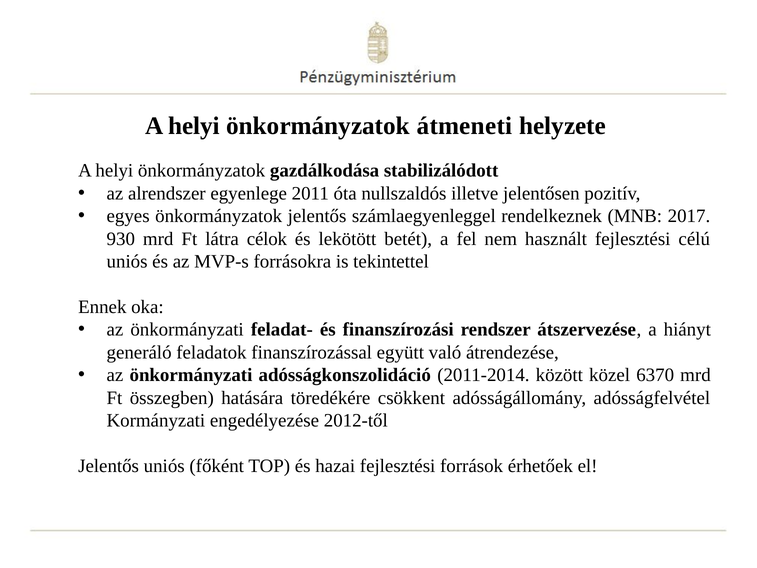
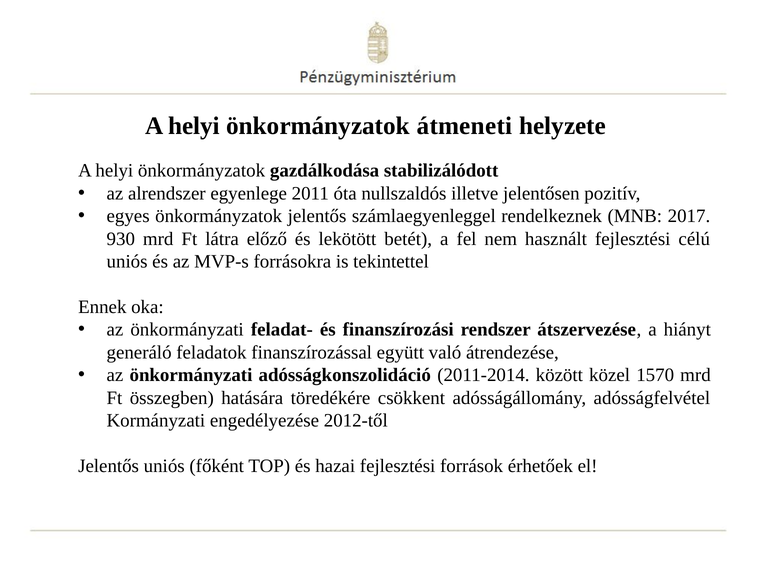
célok: célok -> előző
6370: 6370 -> 1570
